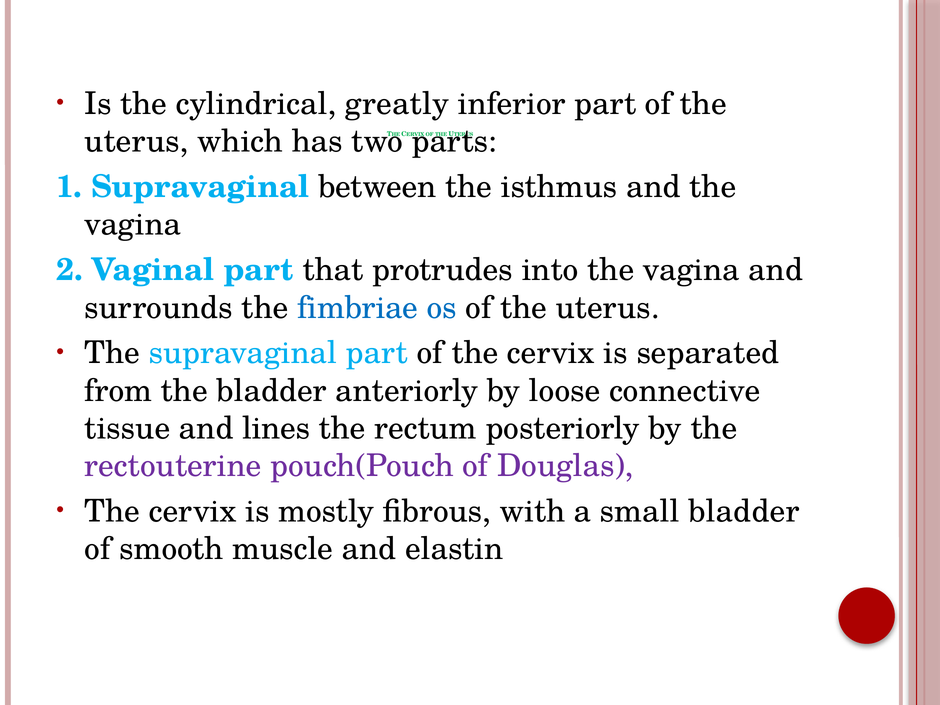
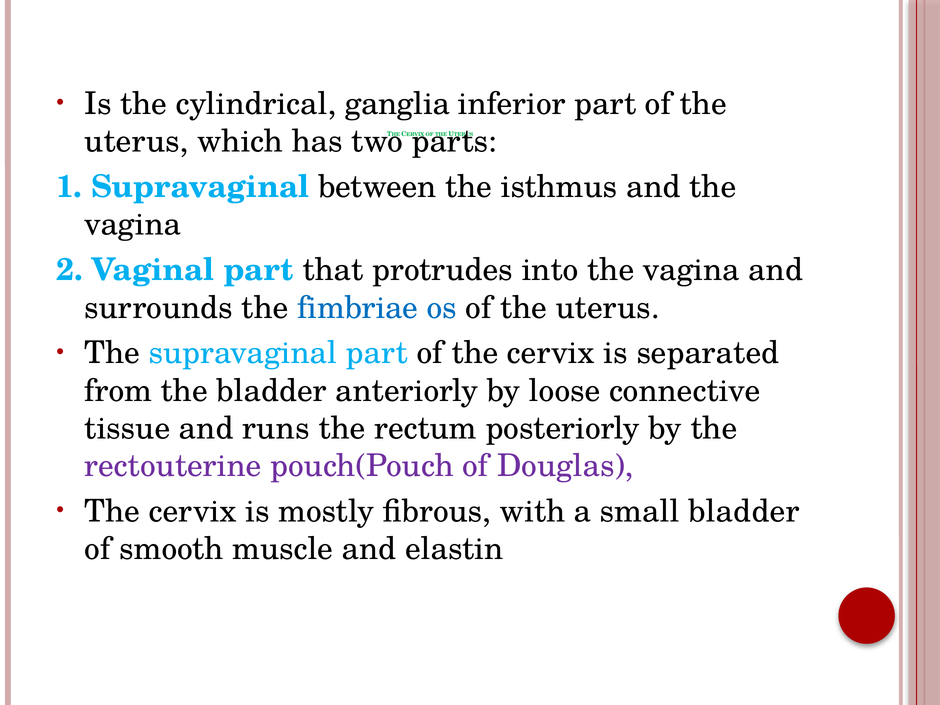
greatly: greatly -> ganglia
lines: lines -> runs
